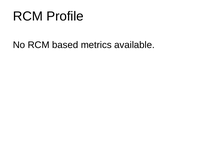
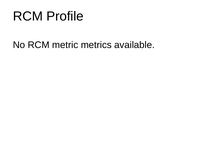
based: based -> metric
